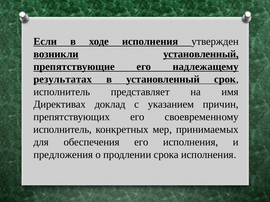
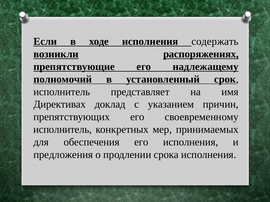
утвержден: утвержден -> содержать
возникли установленный: установленный -> распоряжениях
результатах: результатах -> полномочий
